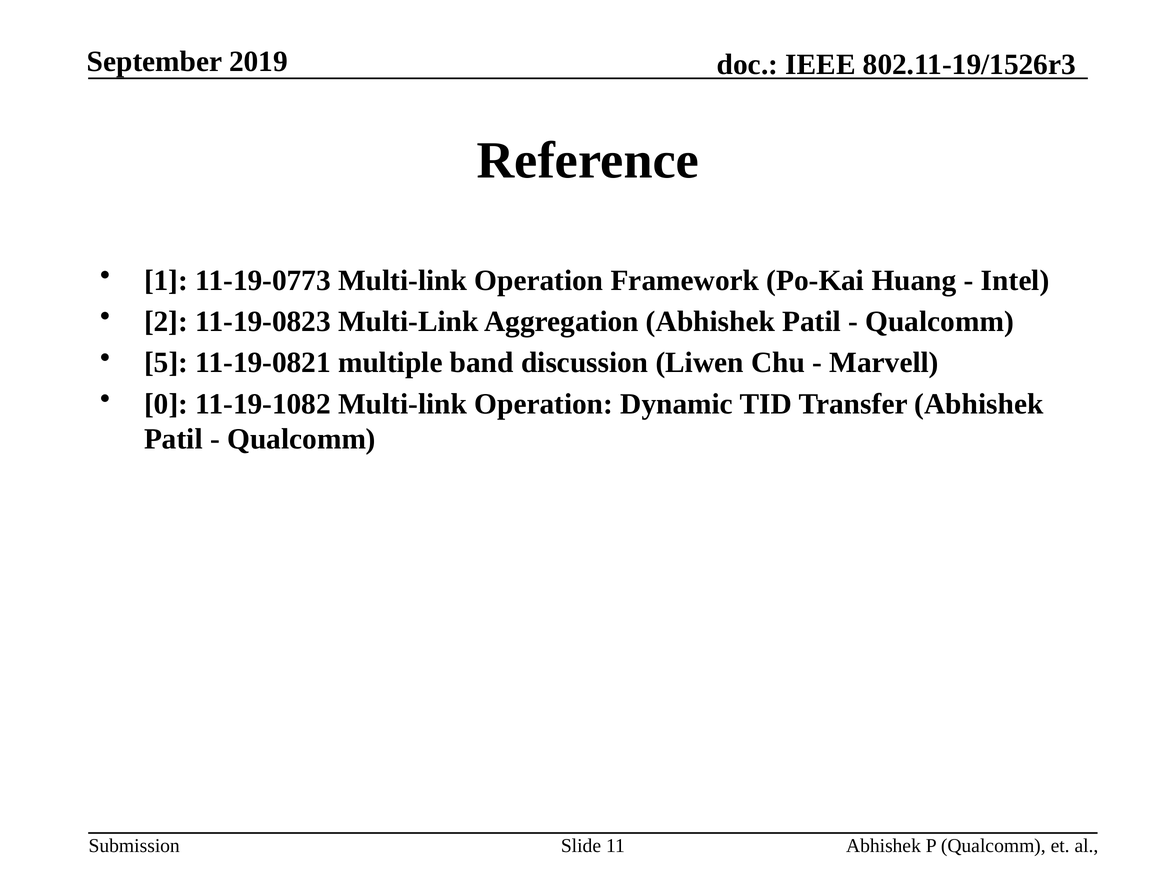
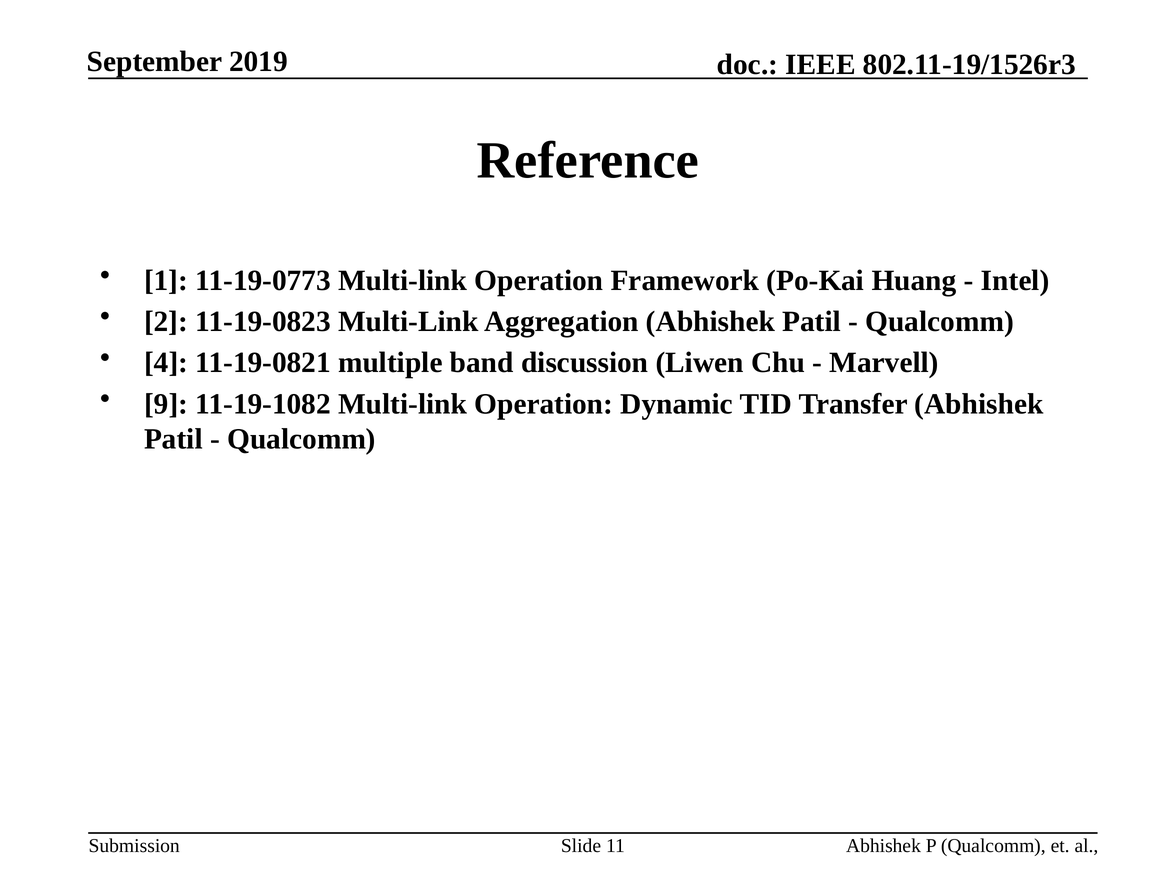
5: 5 -> 4
0: 0 -> 9
